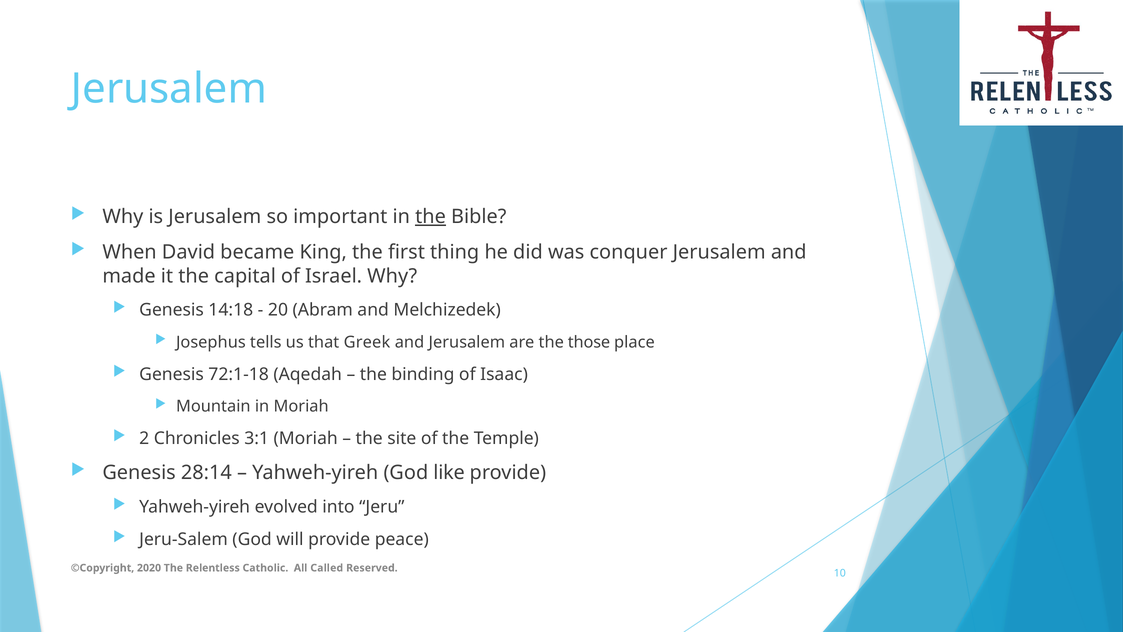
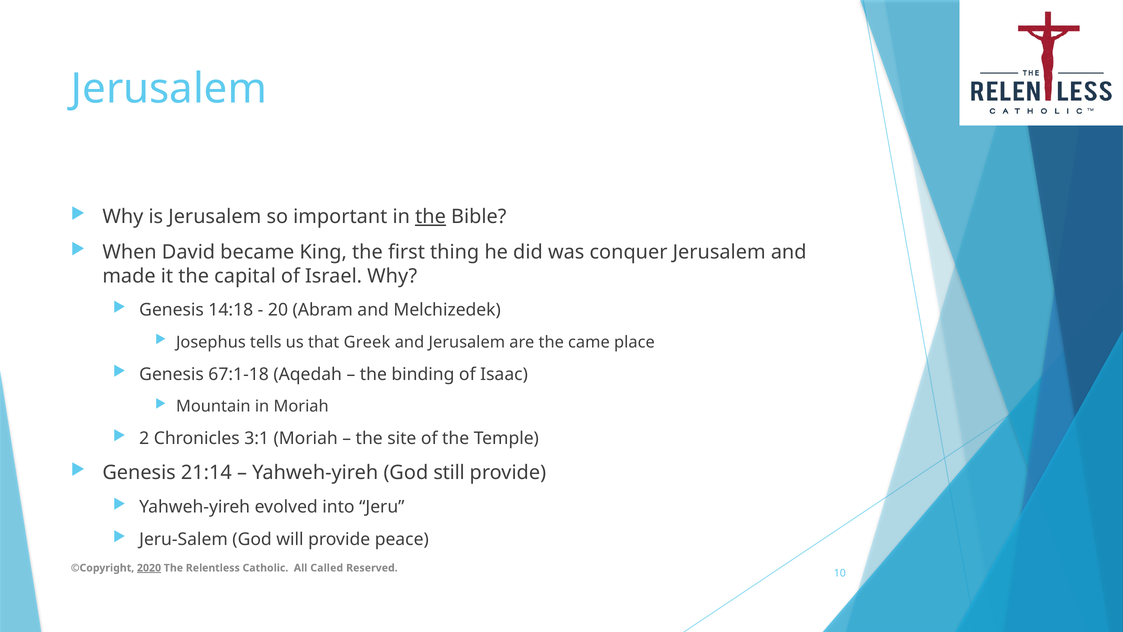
those: those -> came
72:1-18: 72:1-18 -> 67:1-18
28:14: 28:14 -> 21:14
like: like -> still
2020 underline: none -> present
